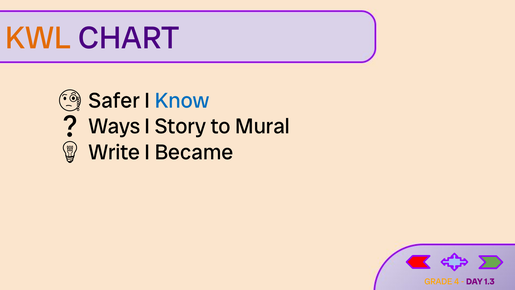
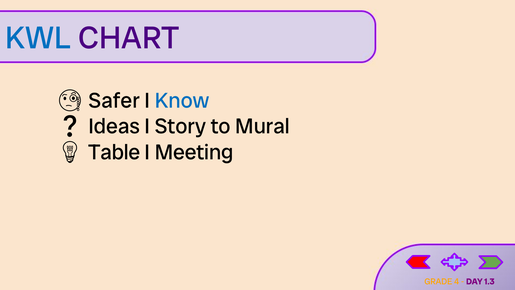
KWL colour: orange -> blue
Ways: Ways -> Ideas
Write: Write -> Table
Became: Became -> Meeting
